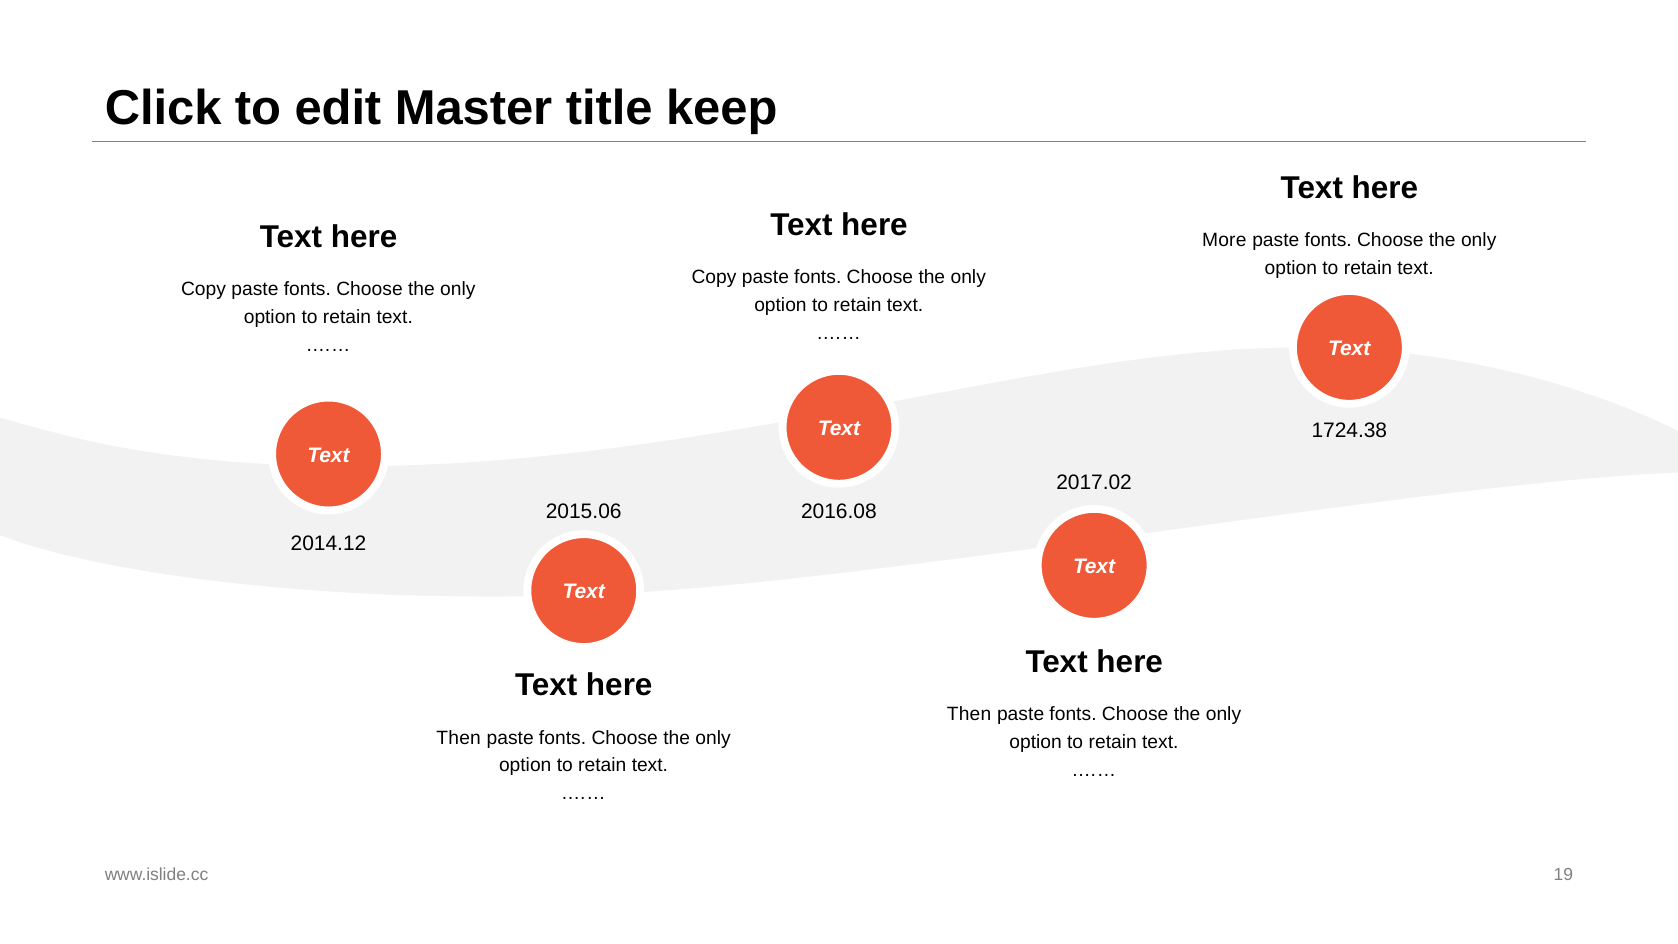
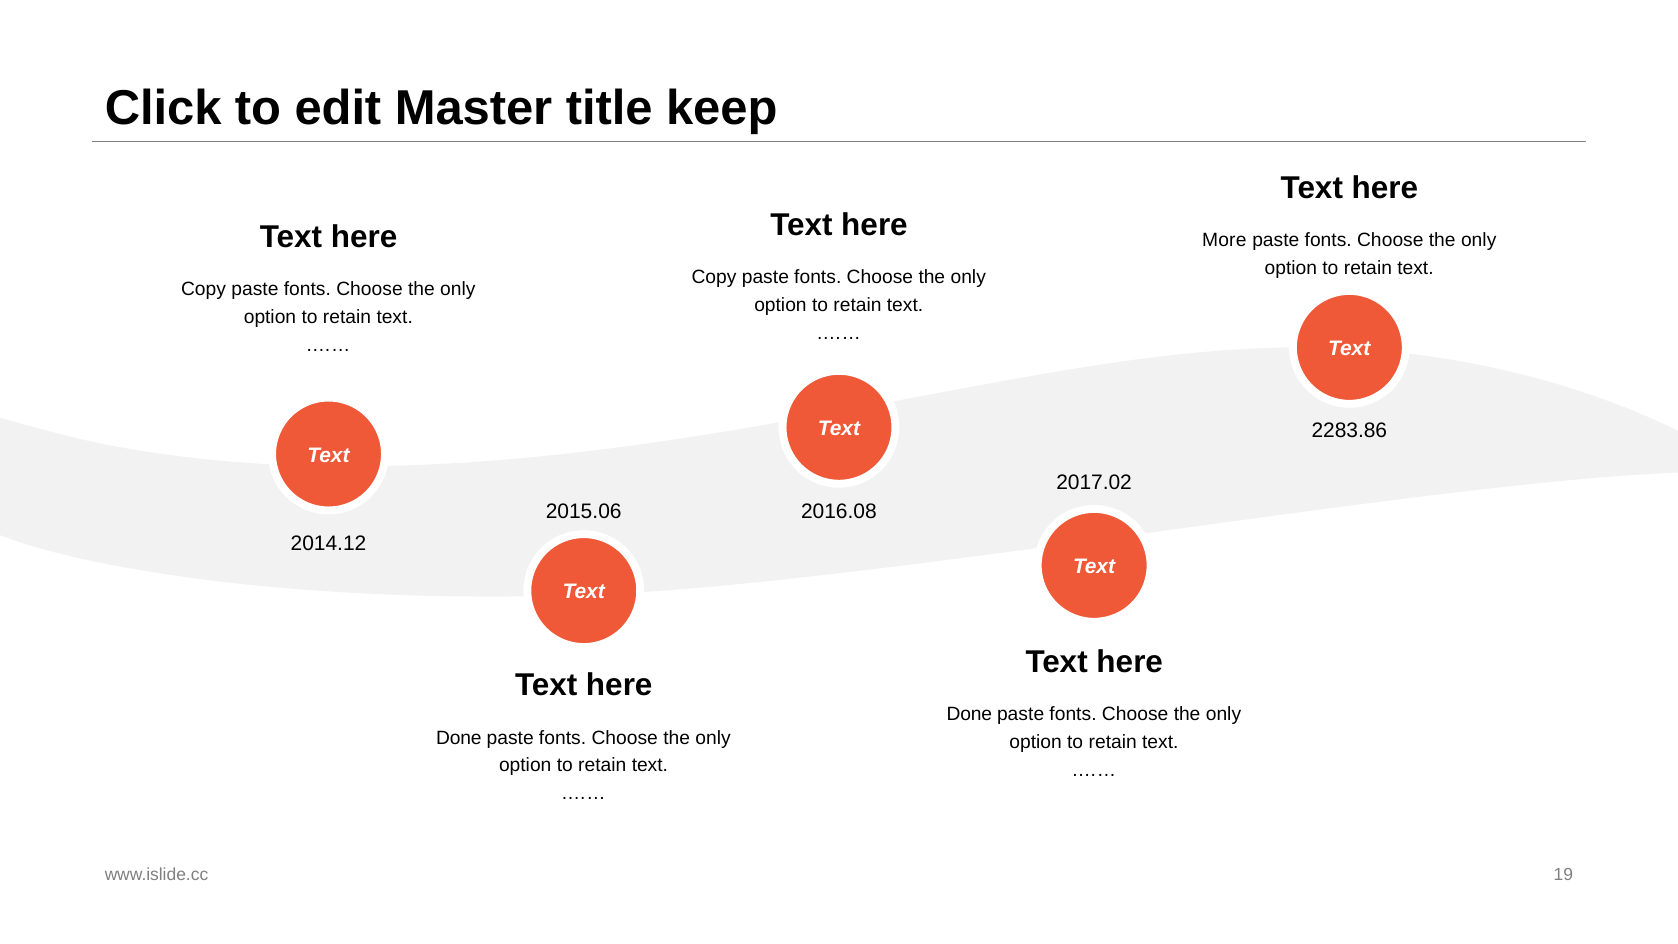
1724.38: 1724.38 -> 2283.86
Then at (969, 714): Then -> Done
Then at (459, 738): Then -> Done
